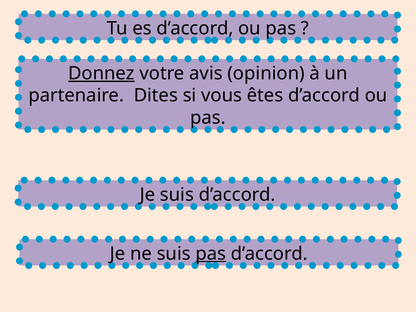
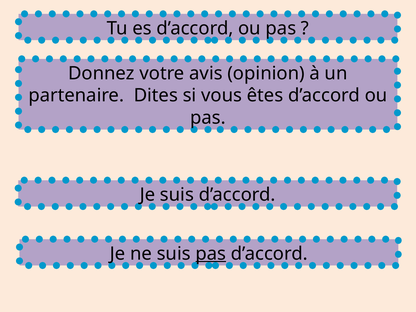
Donnez underline: present -> none
